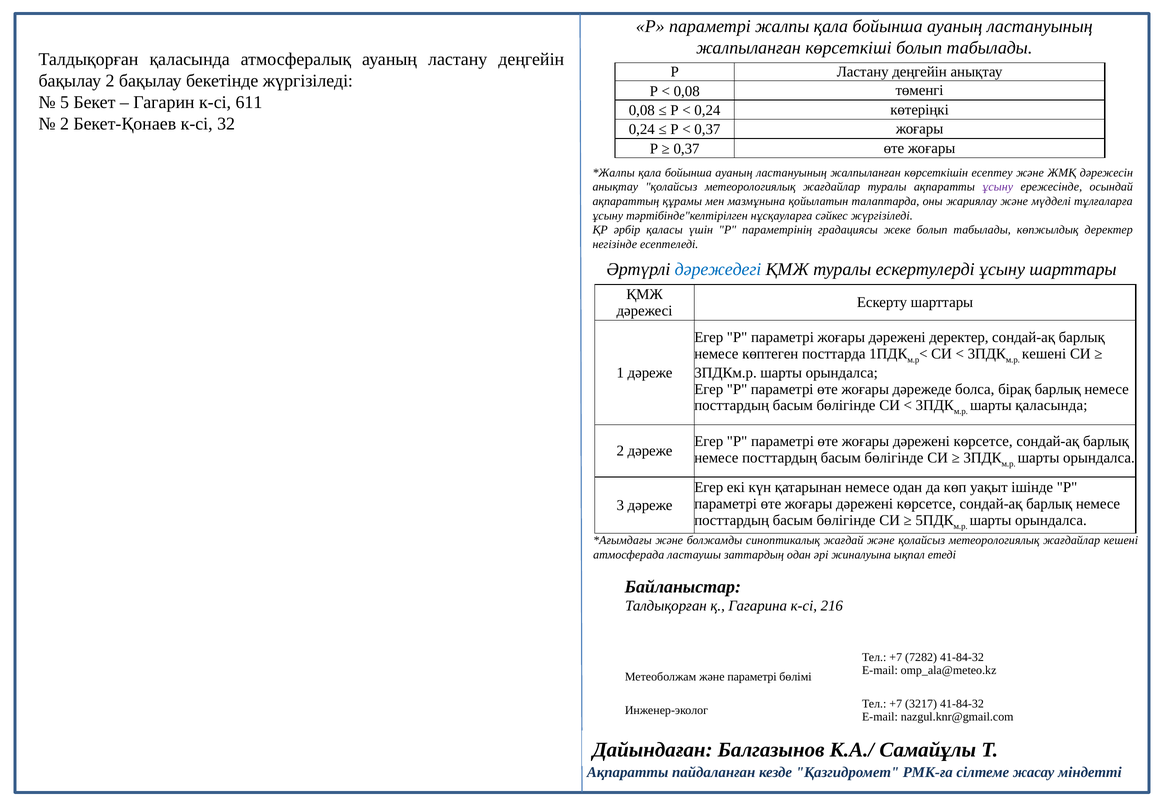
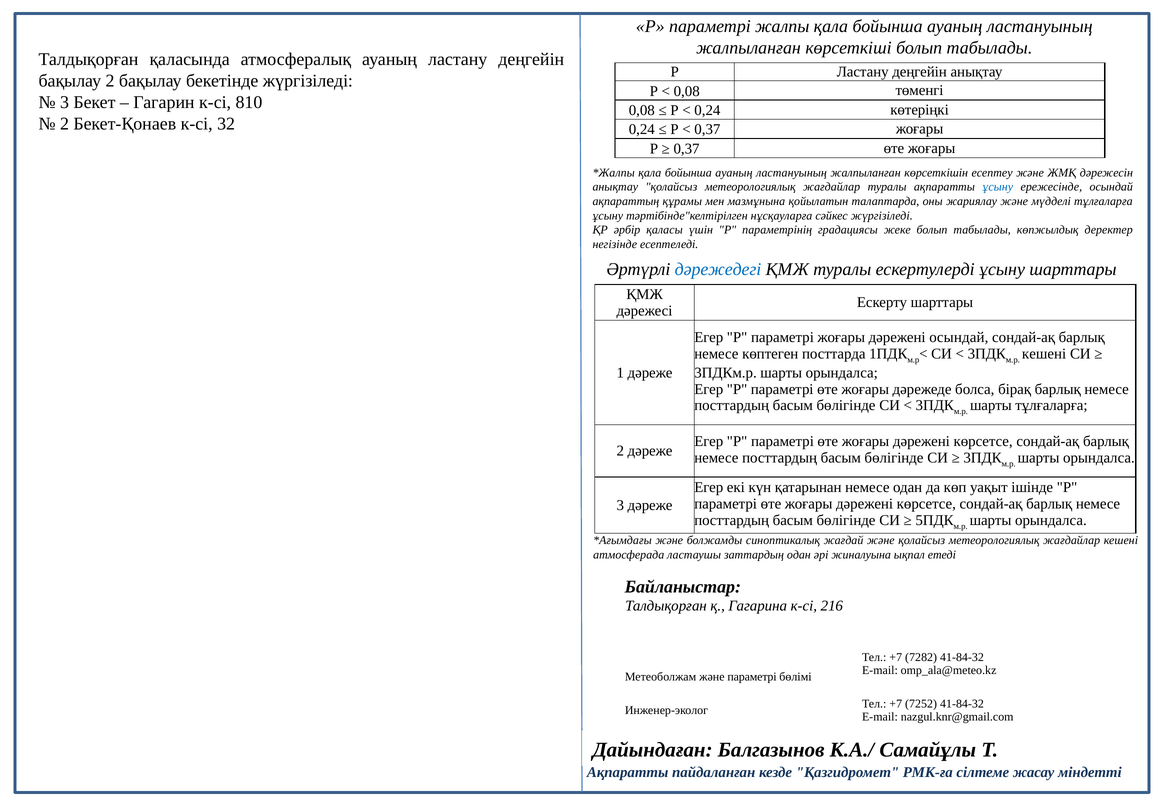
5 at (64, 102): 5 -> 3
611: 611 -> 810
ұсыну at (998, 187) colour: purple -> blue
дәрежені деректер: деректер -> осындай
шарты қаласында: қаласында -> тұлғаларға
3217: 3217 -> 7252
